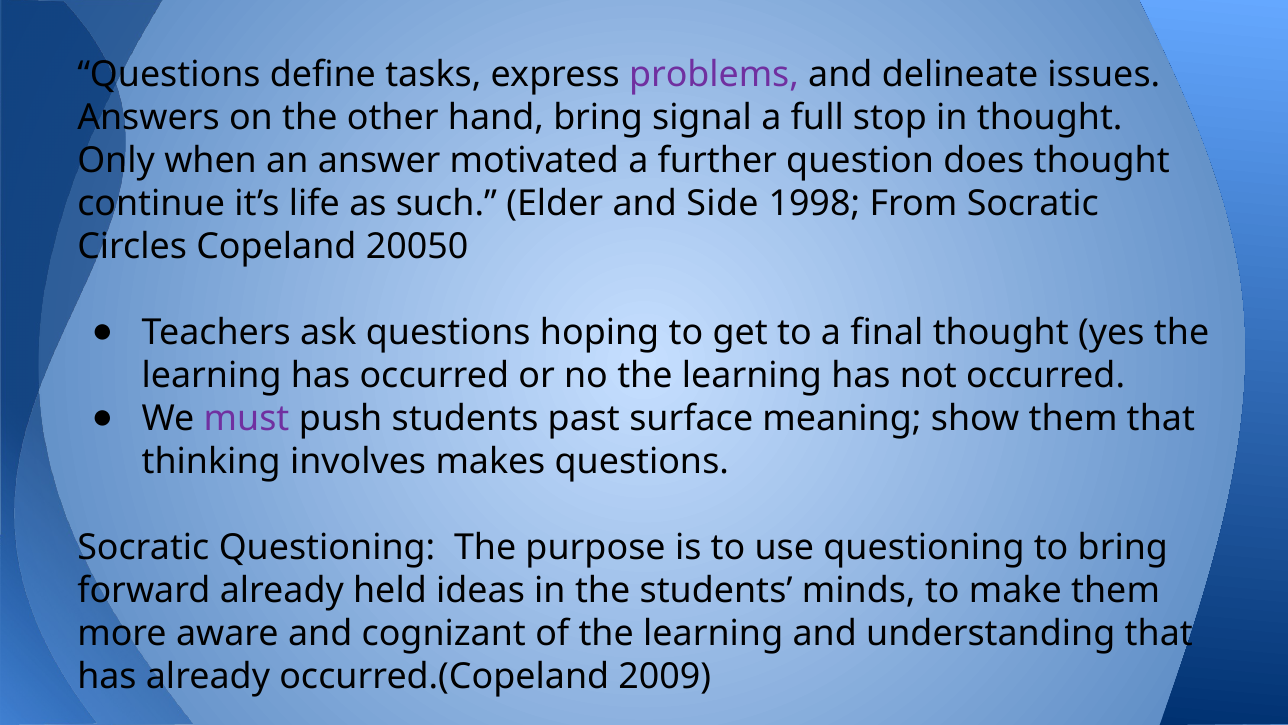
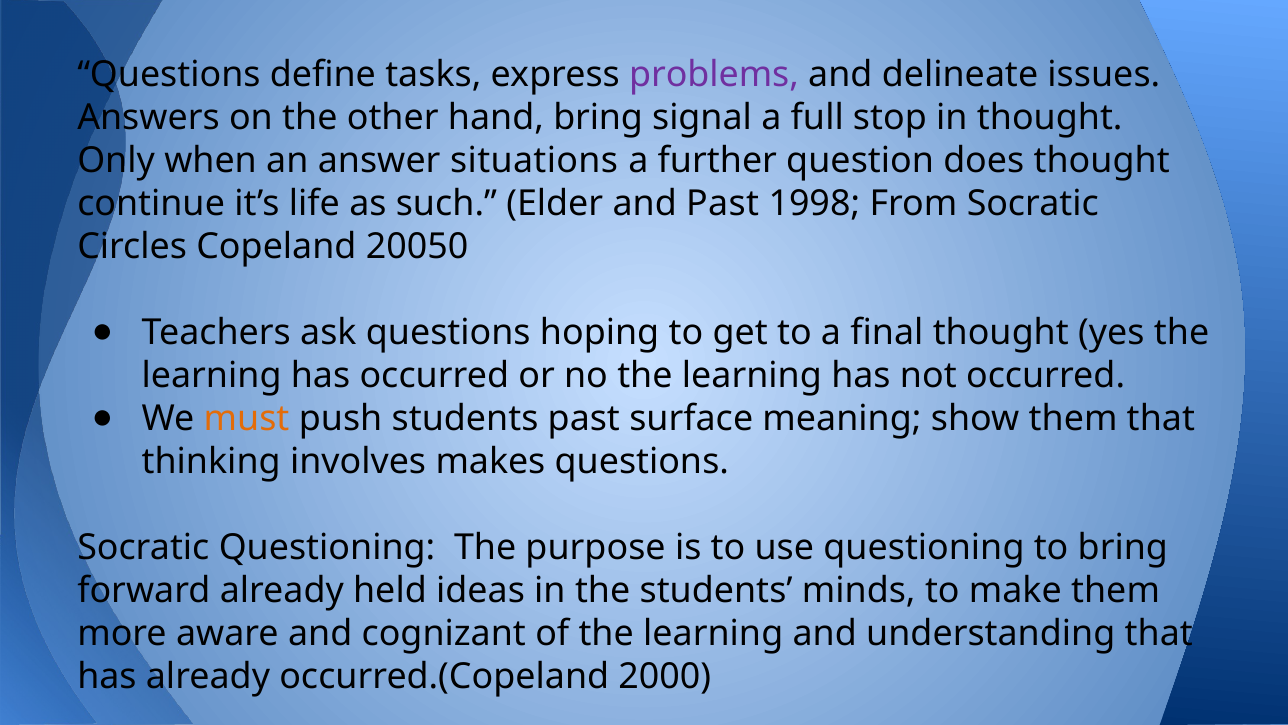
motivated: motivated -> situations
and Side: Side -> Past
must colour: purple -> orange
2009: 2009 -> 2000
